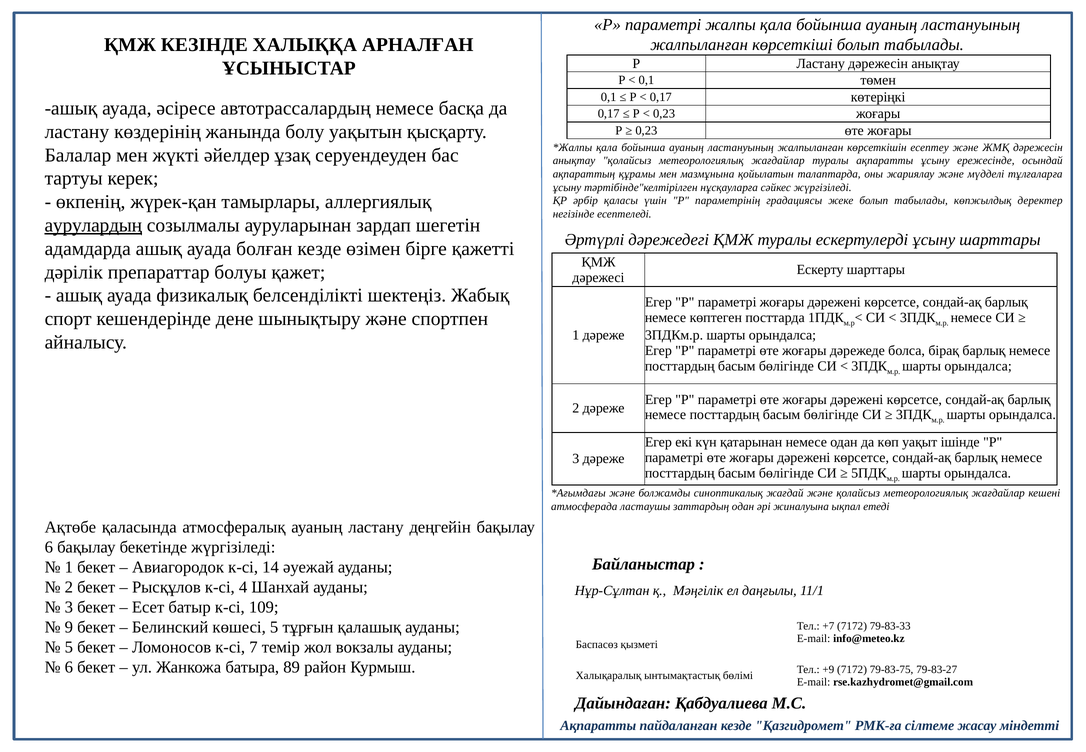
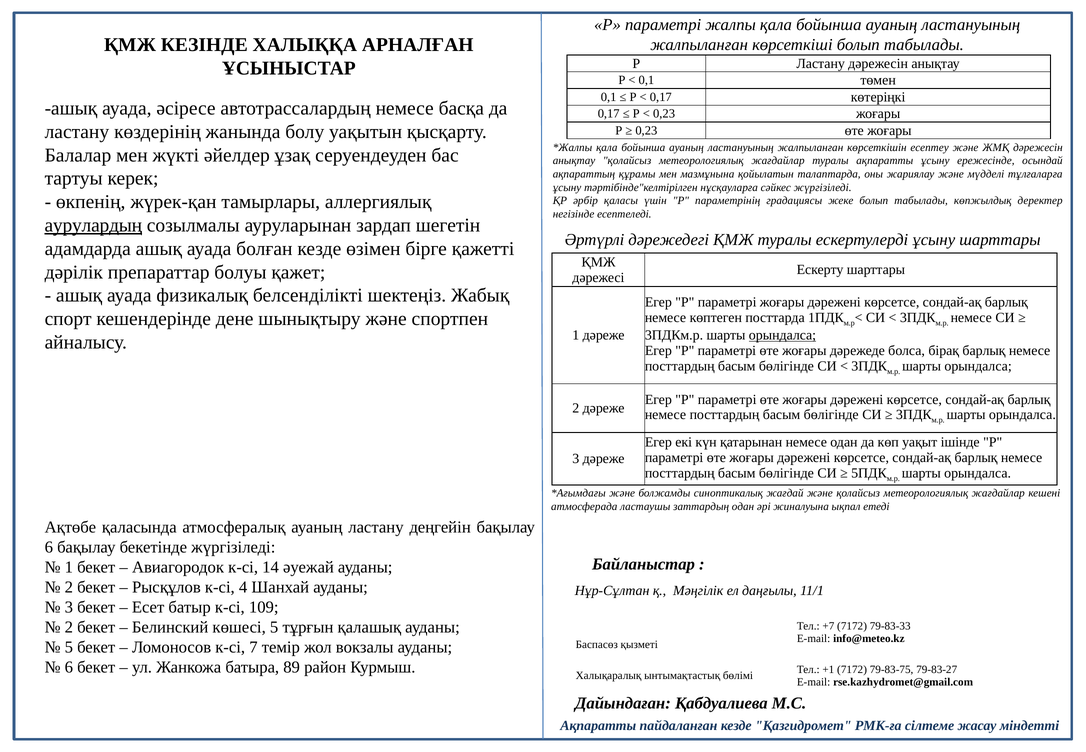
орындалса at (782, 335) underline: none -> present
9 at (69, 627): 9 -> 2
+9: +9 -> +1
